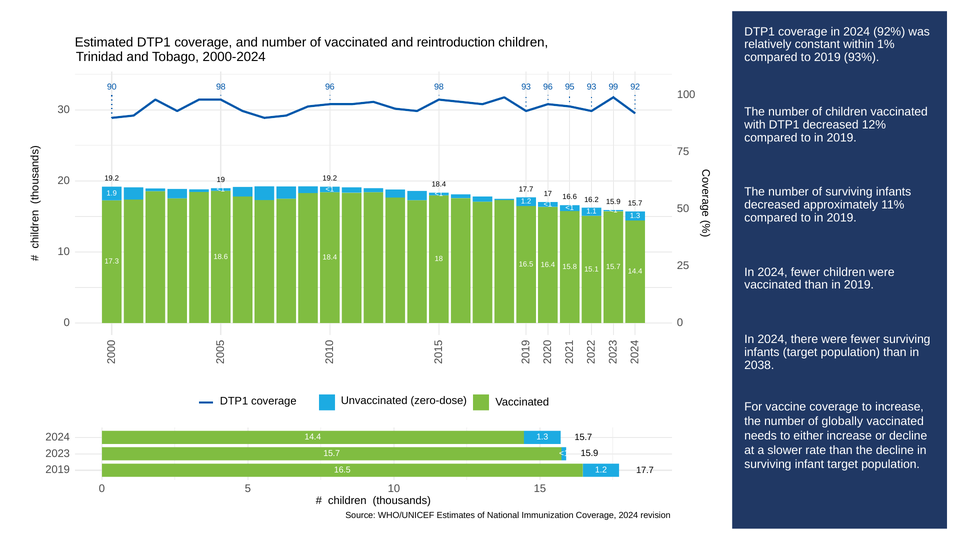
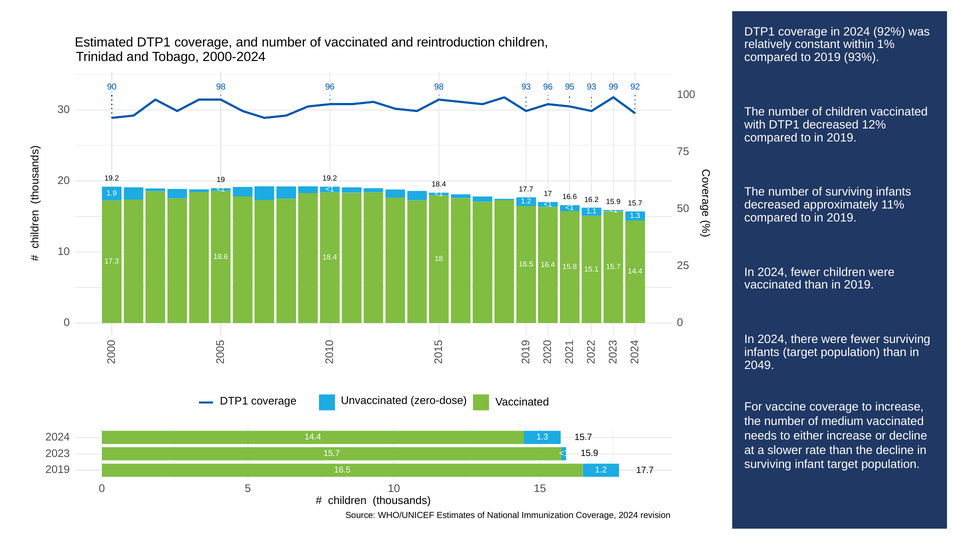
2038: 2038 -> 2049
globally: globally -> medium
